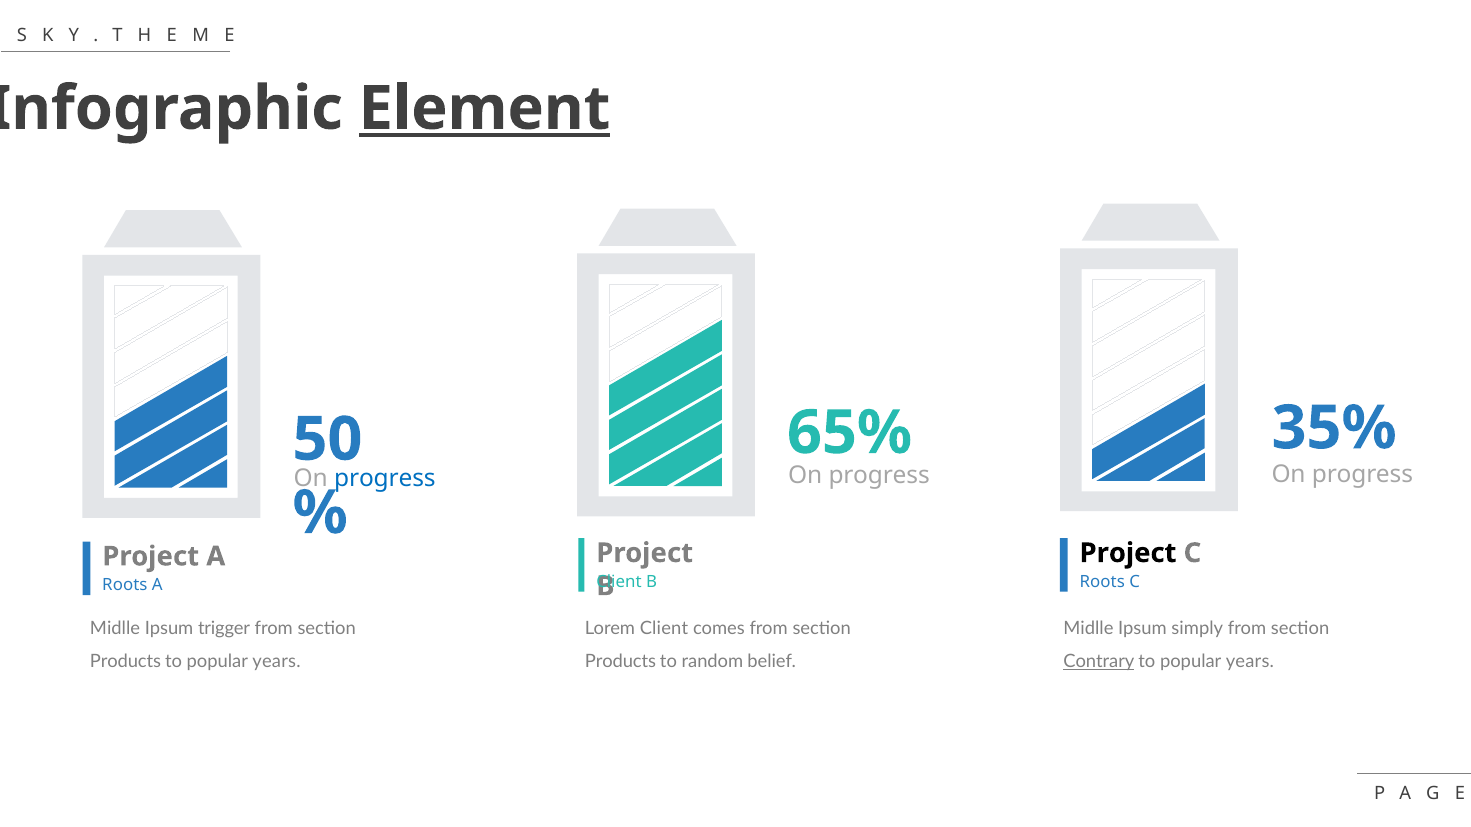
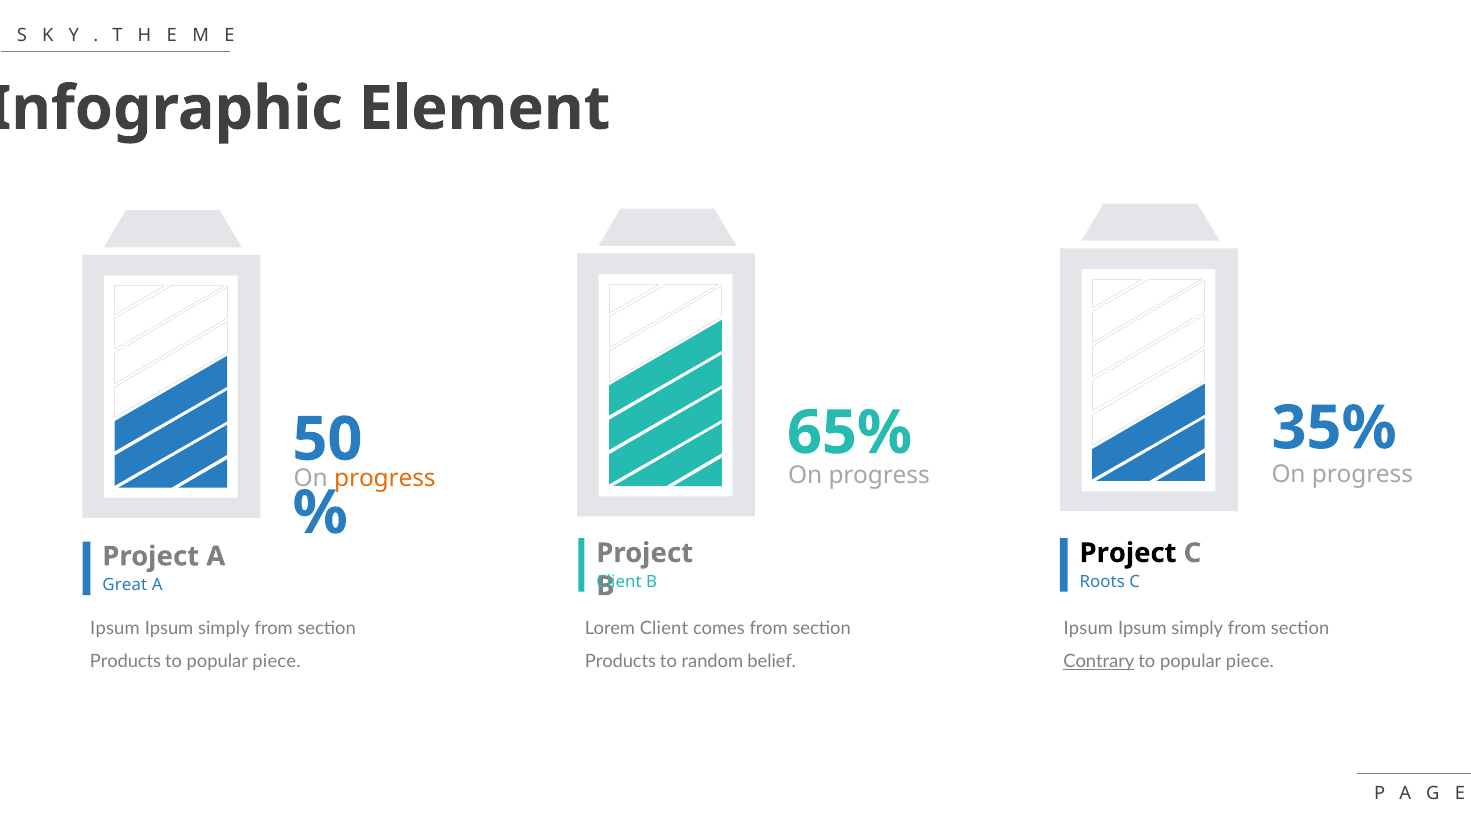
Element underline: present -> none
progress at (385, 478) colour: blue -> orange
Roots at (125, 585): Roots -> Great
Midlle at (115, 629): Midlle -> Ipsum
trigger at (224, 629): trigger -> simply
Midlle at (1088, 629): Midlle -> Ipsum
years at (277, 662): years -> piece
years at (1250, 662): years -> piece
